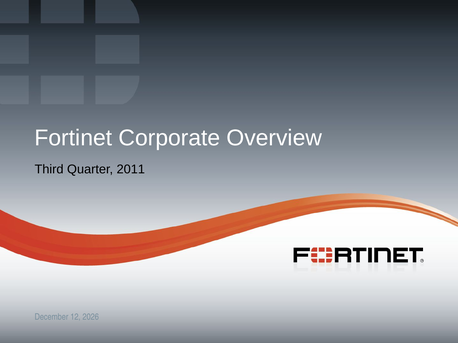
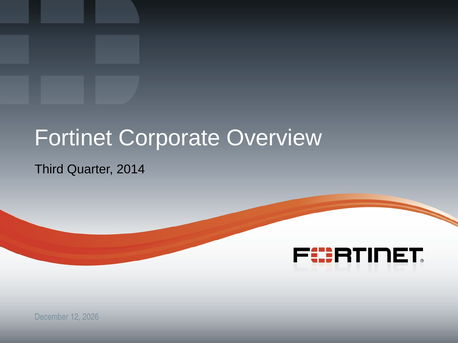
2011: 2011 -> 2014
